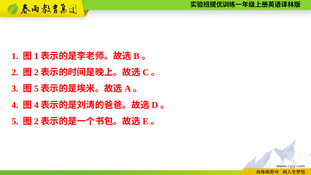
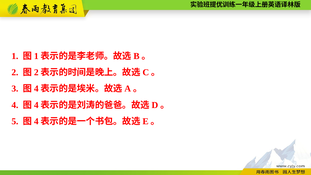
5 at (36, 89): 5 -> 4
2 at (36, 121): 2 -> 4
